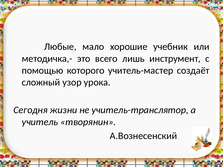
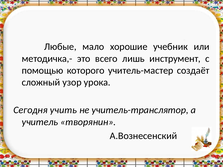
жизни: жизни -> учить
